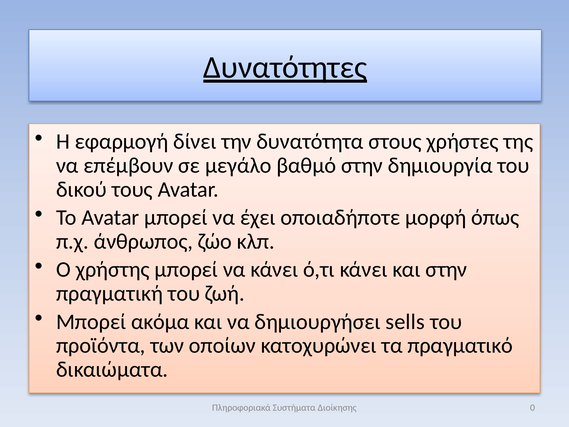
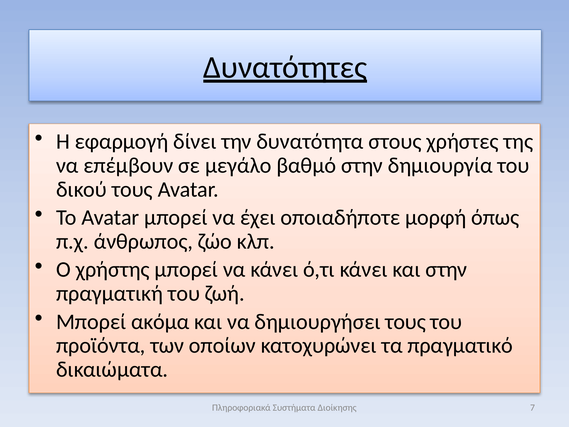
δημιουργήσει sells: sells -> τους
0: 0 -> 7
